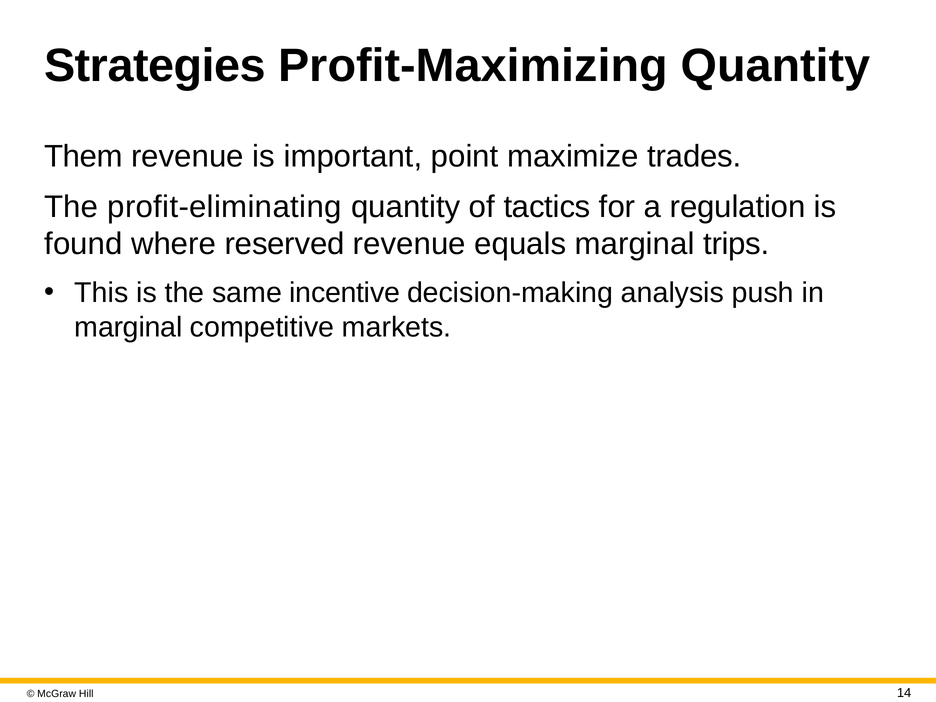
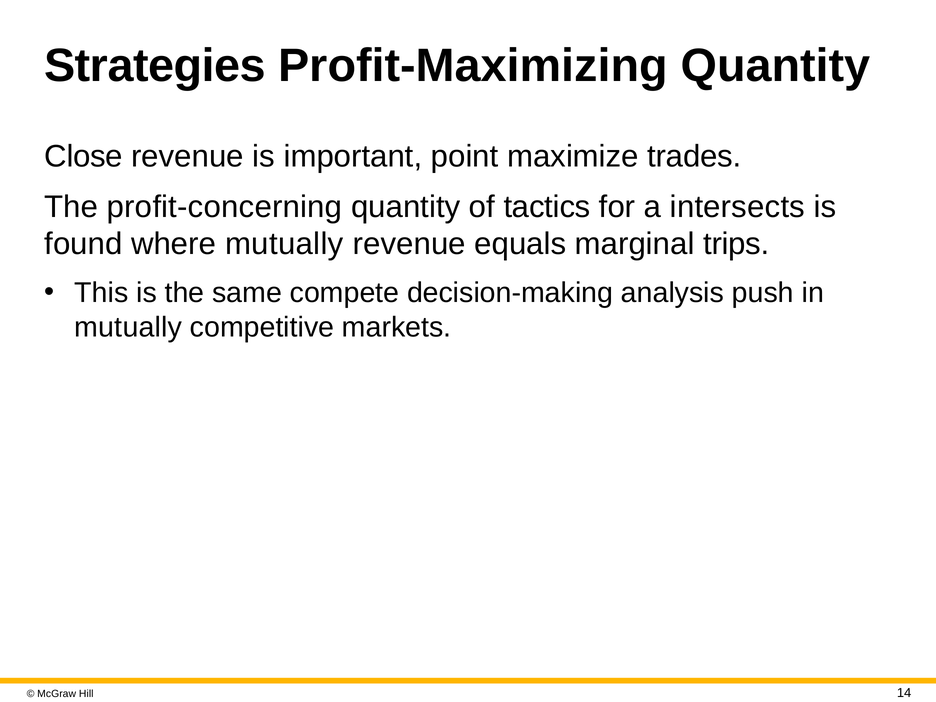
Them: Them -> Close
profit-eliminating: profit-eliminating -> profit-concerning
regulation: regulation -> intersects
where reserved: reserved -> mutually
incentive: incentive -> compete
marginal at (128, 327): marginal -> mutually
